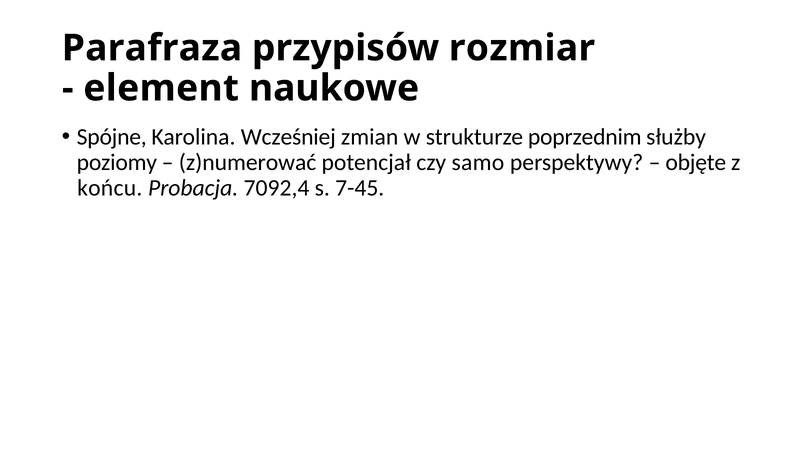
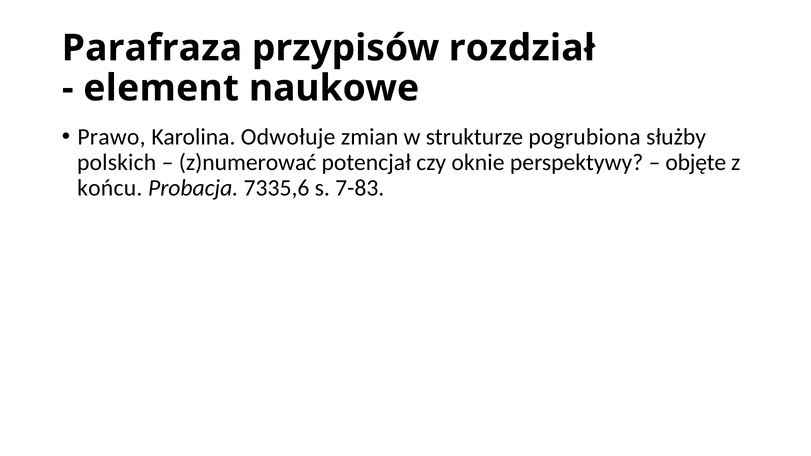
rozmiar: rozmiar -> rozdział
Spójne: Spójne -> Prawo
Wcześniej: Wcześniej -> Odwołuje
poprzednim: poprzednim -> pogrubiona
poziomy: poziomy -> polskich
samo: samo -> oknie
7092,4: 7092,4 -> 7335,6
7-45: 7-45 -> 7-83
